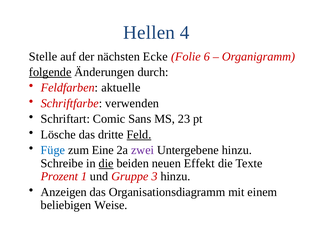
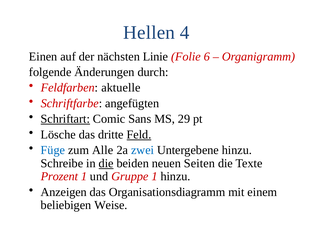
Stelle: Stelle -> Einen
Ecke: Ecke -> Linie
folgende underline: present -> none
verwenden: verwenden -> angefügten
Schriftart underline: none -> present
23: 23 -> 29
Eine: Eine -> Alle
zwei colour: purple -> blue
Effekt: Effekt -> Seiten
Gruppe 3: 3 -> 1
